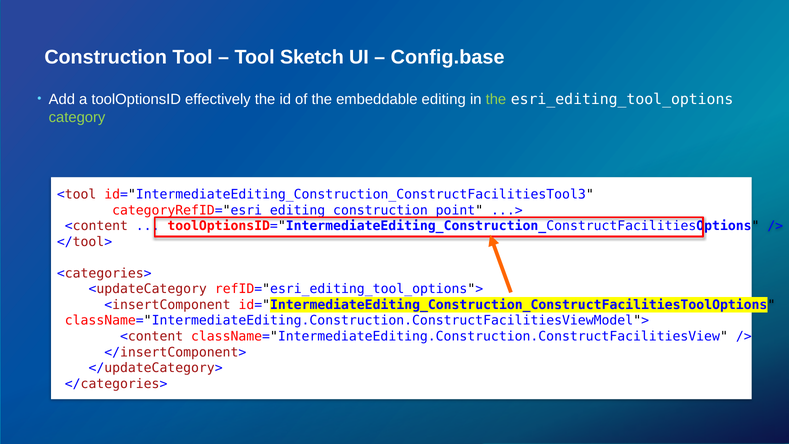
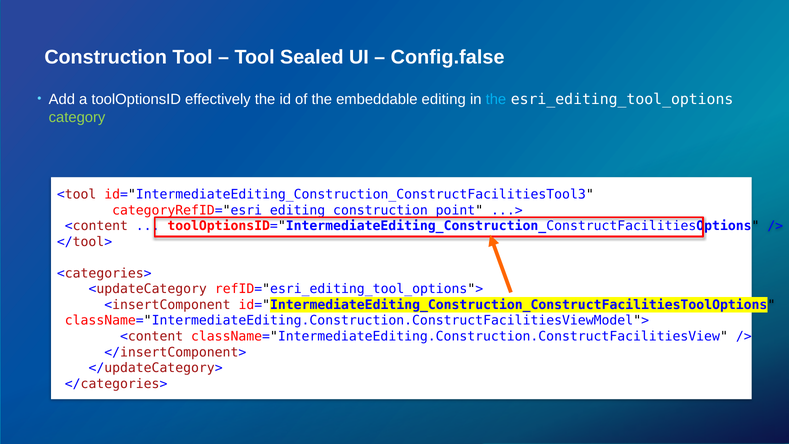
Sketch: Sketch -> Sealed
Config.base: Config.base -> Config.false
the at (496, 99) colour: light green -> light blue
